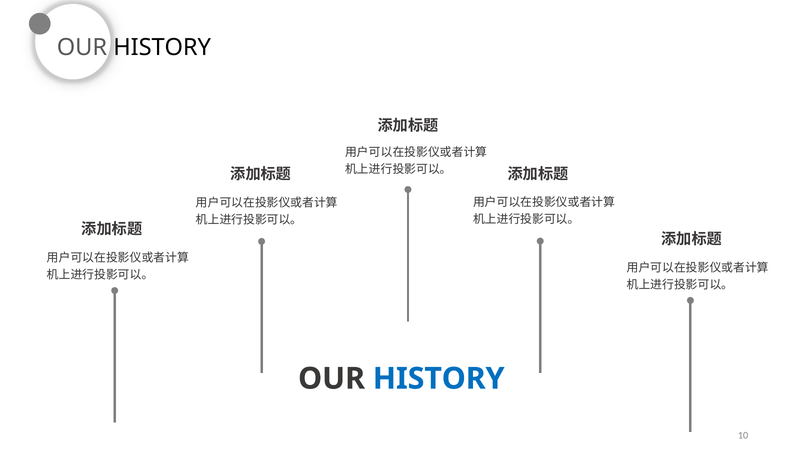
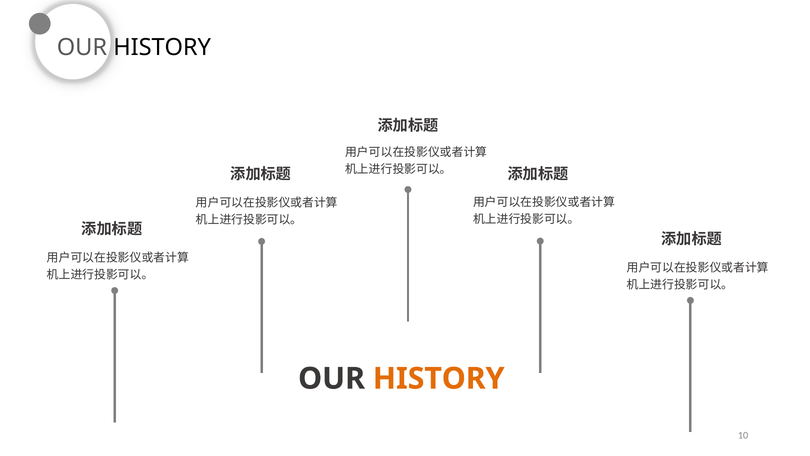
HISTORY at (439, 378) colour: blue -> orange
